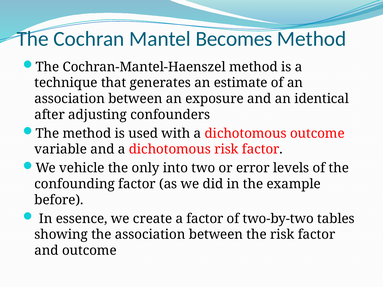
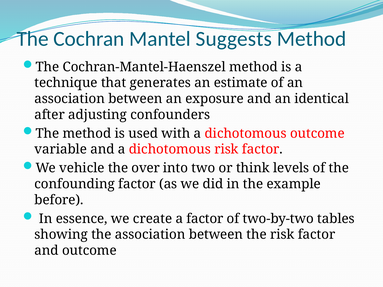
Becomes: Becomes -> Suggests
only: only -> over
error: error -> think
